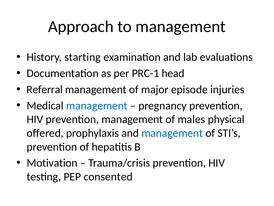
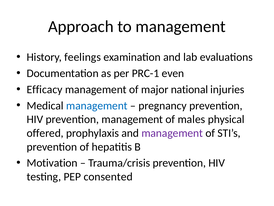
starting: starting -> feelings
head: head -> even
Referral: Referral -> Efficacy
episode: episode -> national
management at (172, 133) colour: blue -> purple
